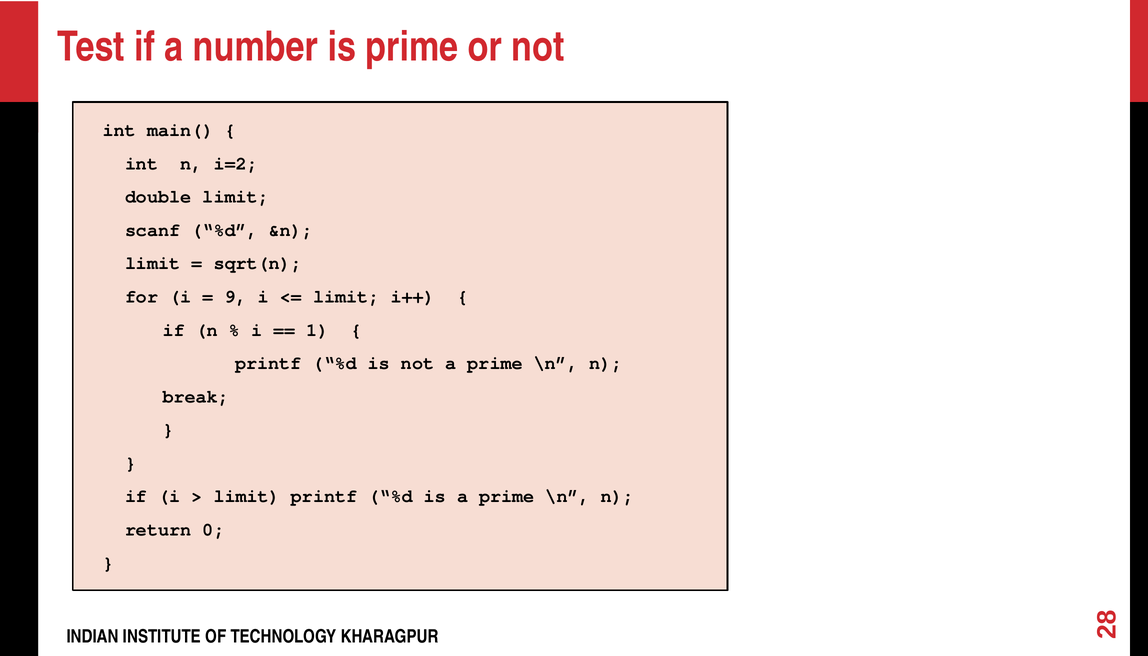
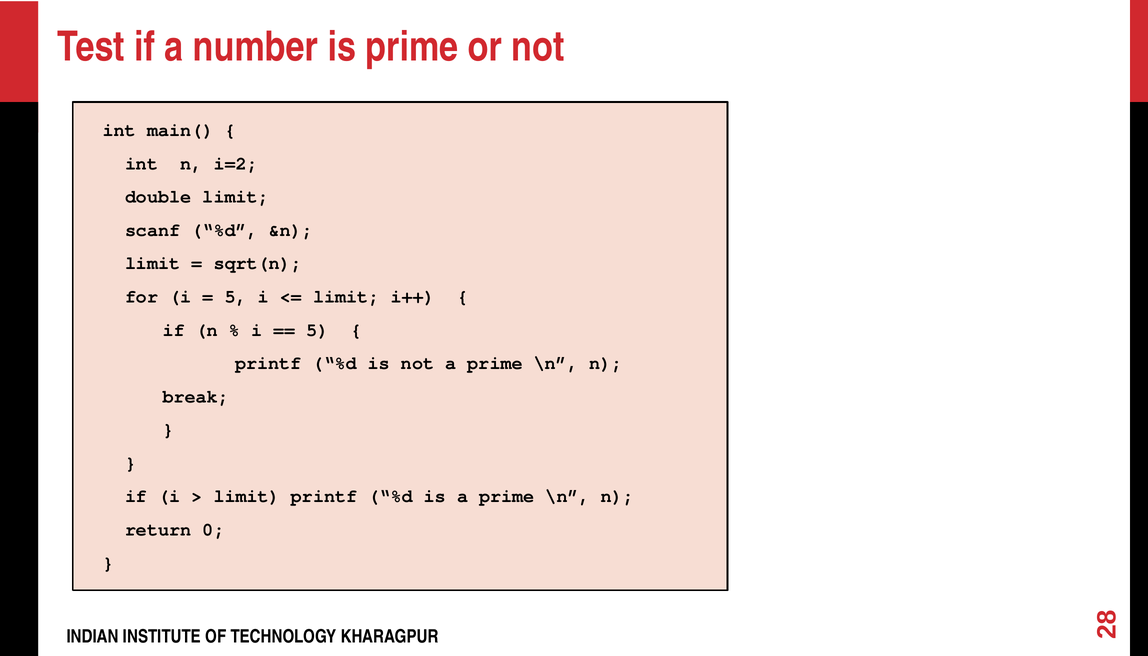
9 at (236, 297): 9 -> 5
1 at (318, 330): 1 -> 5
